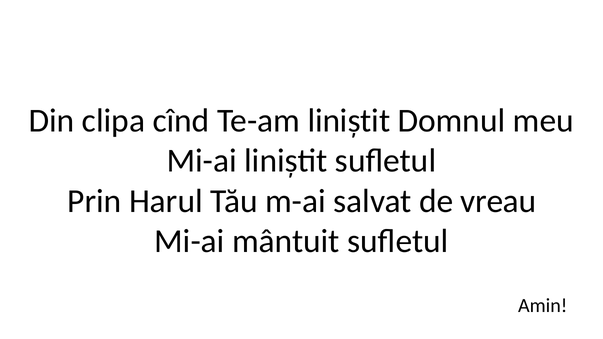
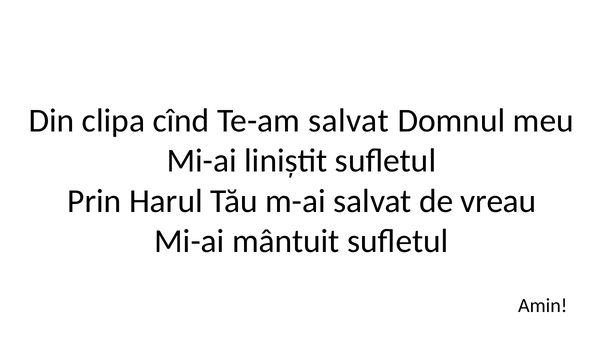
Te-am liniștit: liniștit -> salvat
